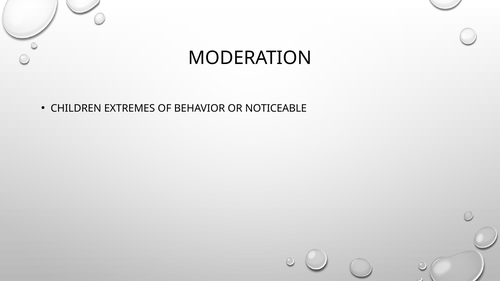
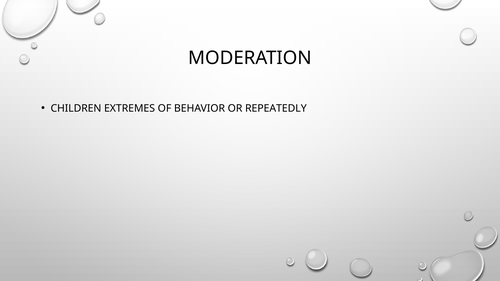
NOTICEABLE: NOTICEABLE -> REPEATEDLY
